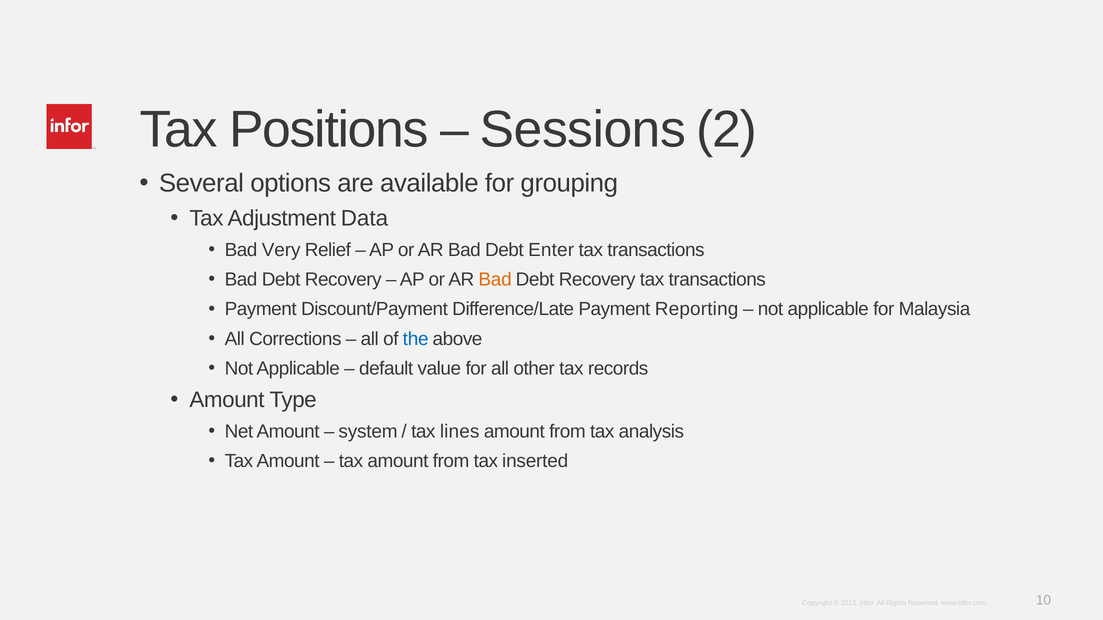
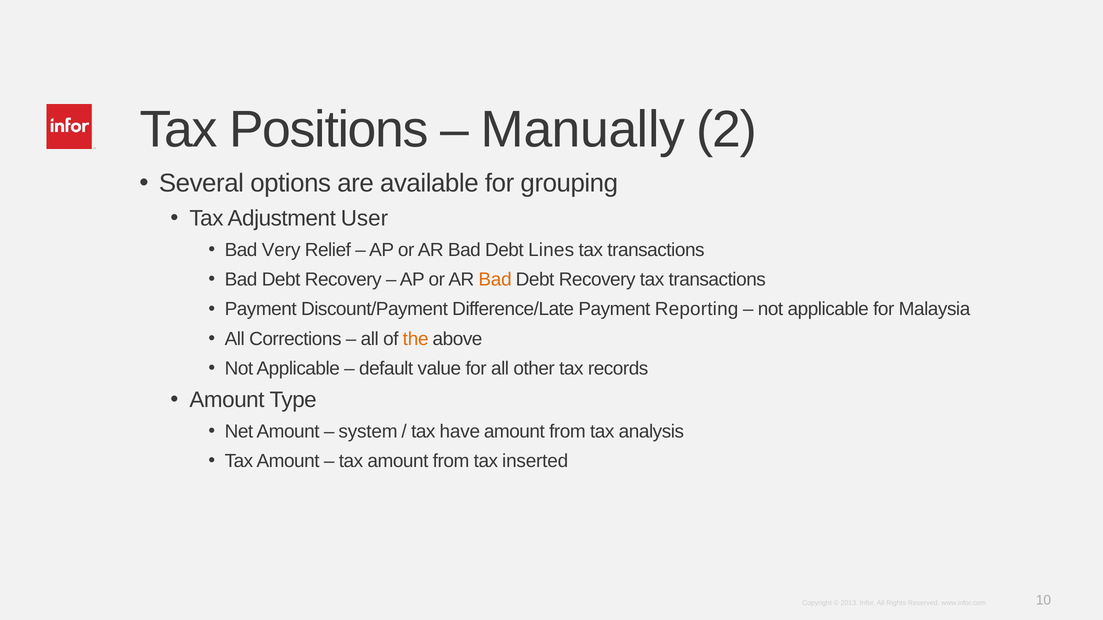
Sessions: Sessions -> Manually
Data: Data -> User
Enter: Enter -> Lines
the colour: blue -> orange
lines: lines -> have
